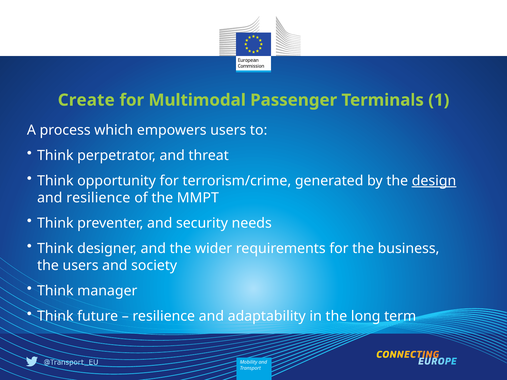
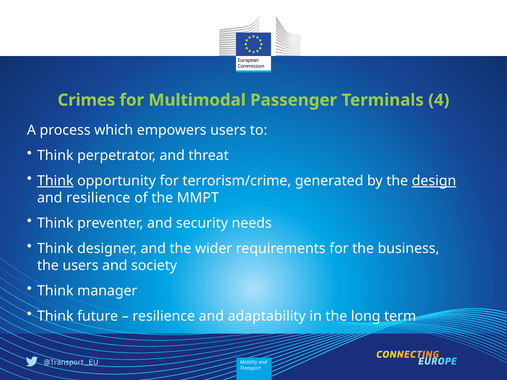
Create: Create -> Crimes
1: 1 -> 4
Think at (55, 181) underline: none -> present
